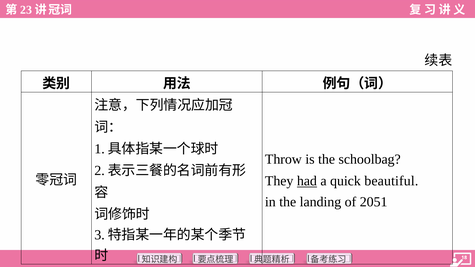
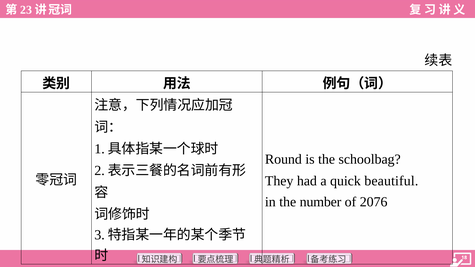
Throw: Throw -> Round
had underline: present -> none
landing: landing -> number
2051: 2051 -> 2076
